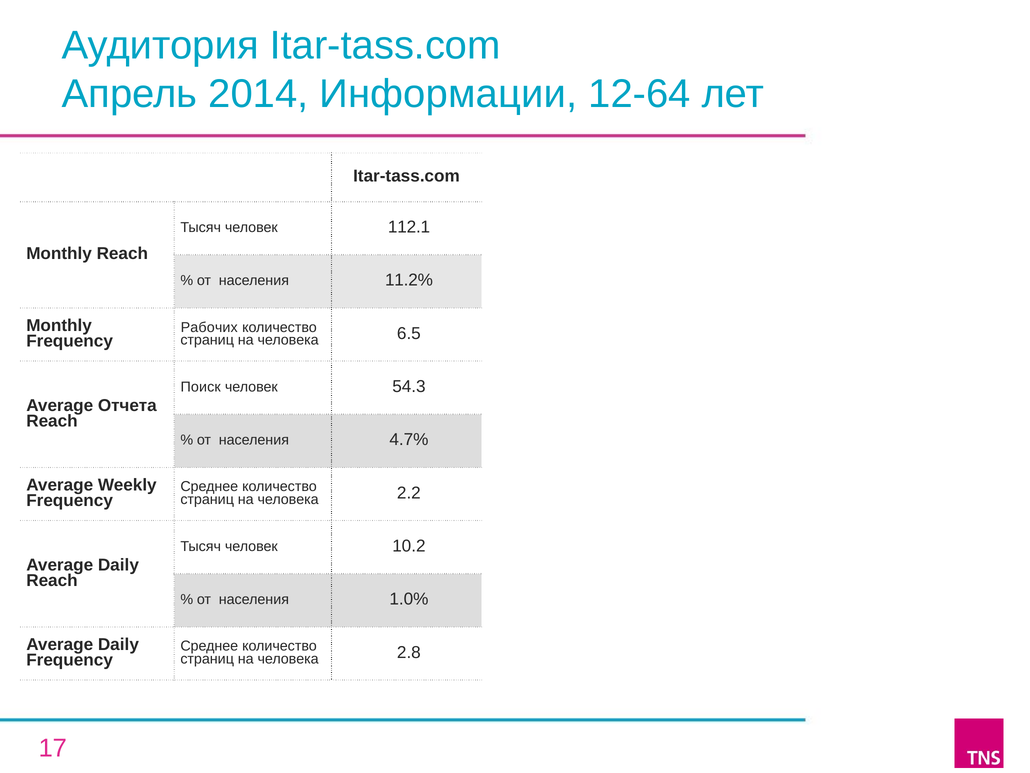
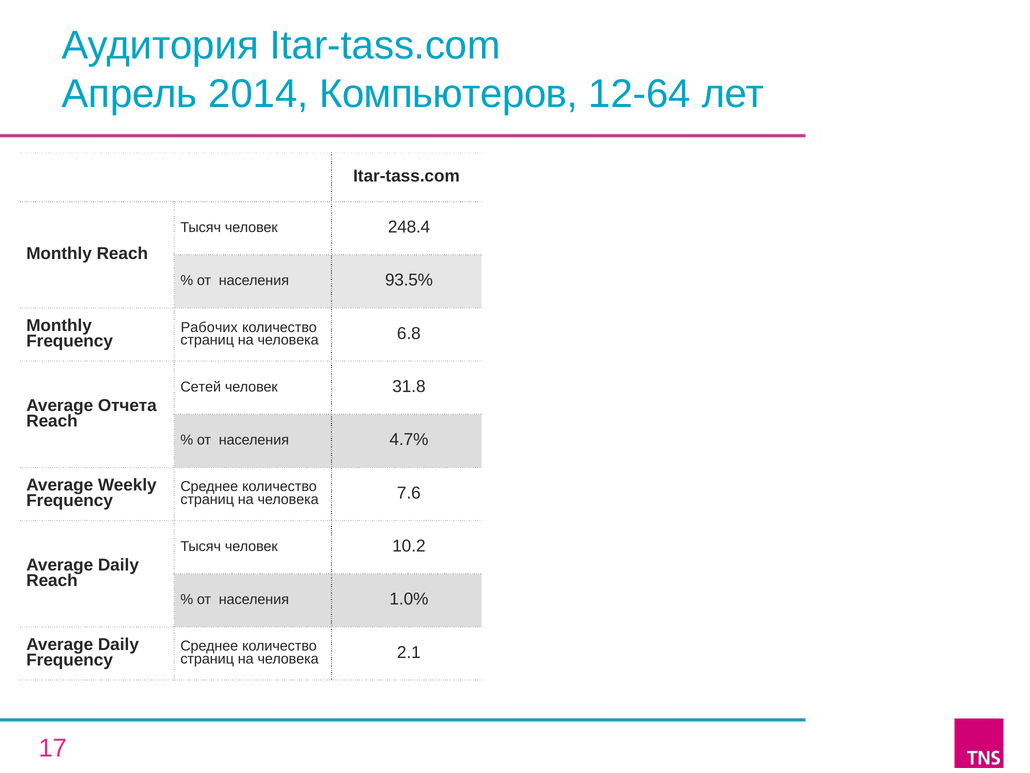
Информации: Информации -> Компьютеров
112.1: 112.1 -> 248.4
11.2%: 11.2% -> 93.5%
6.5: 6.5 -> 6.8
Поиск: Поиск -> Сетей
54.3: 54.3 -> 31.8
2.2: 2.2 -> 7.6
2.8: 2.8 -> 2.1
